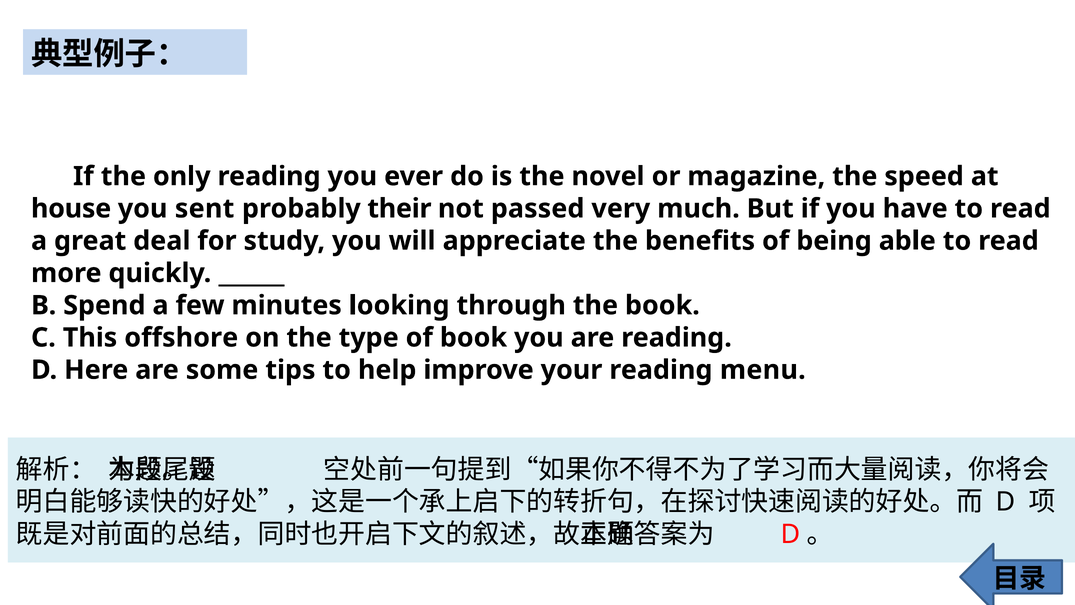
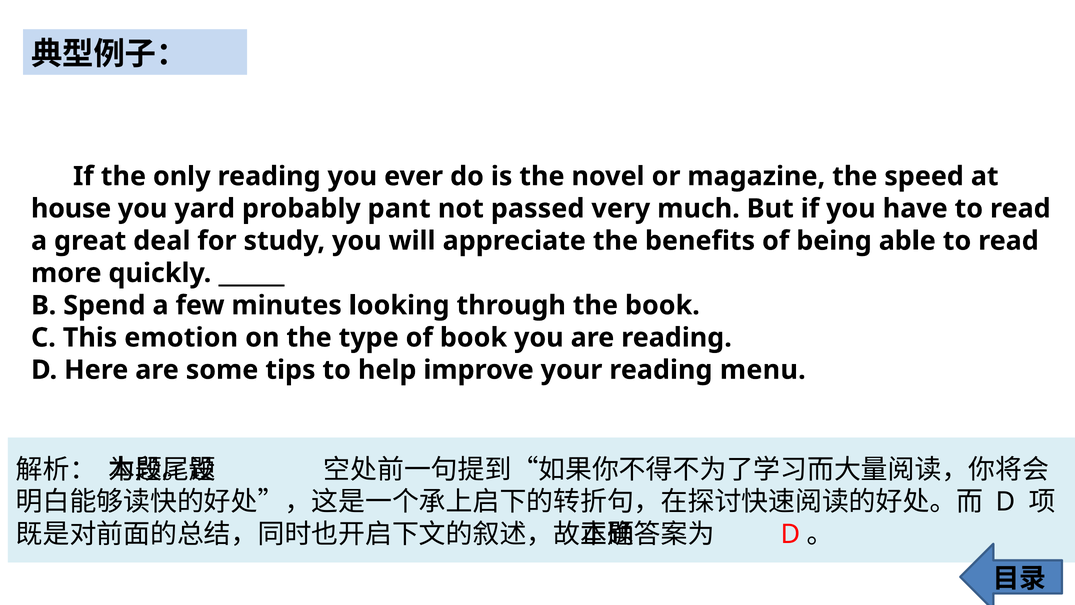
sent: sent -> yard
their: their -> pant
offshore: offshore -> emotion
